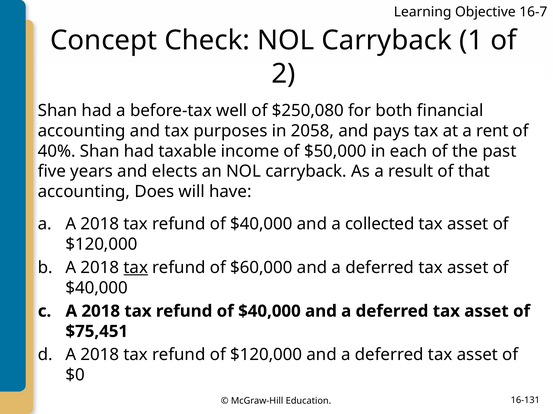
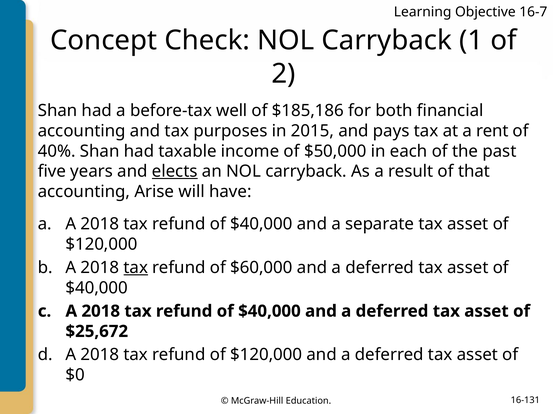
$250,080: $250,080 -> $185,186
2058: 2058 -> 2015
elects underline: none -> present
Does: Does -> Arise
collected: collected -> separate
$75,451: $75,451 -> $25,672
